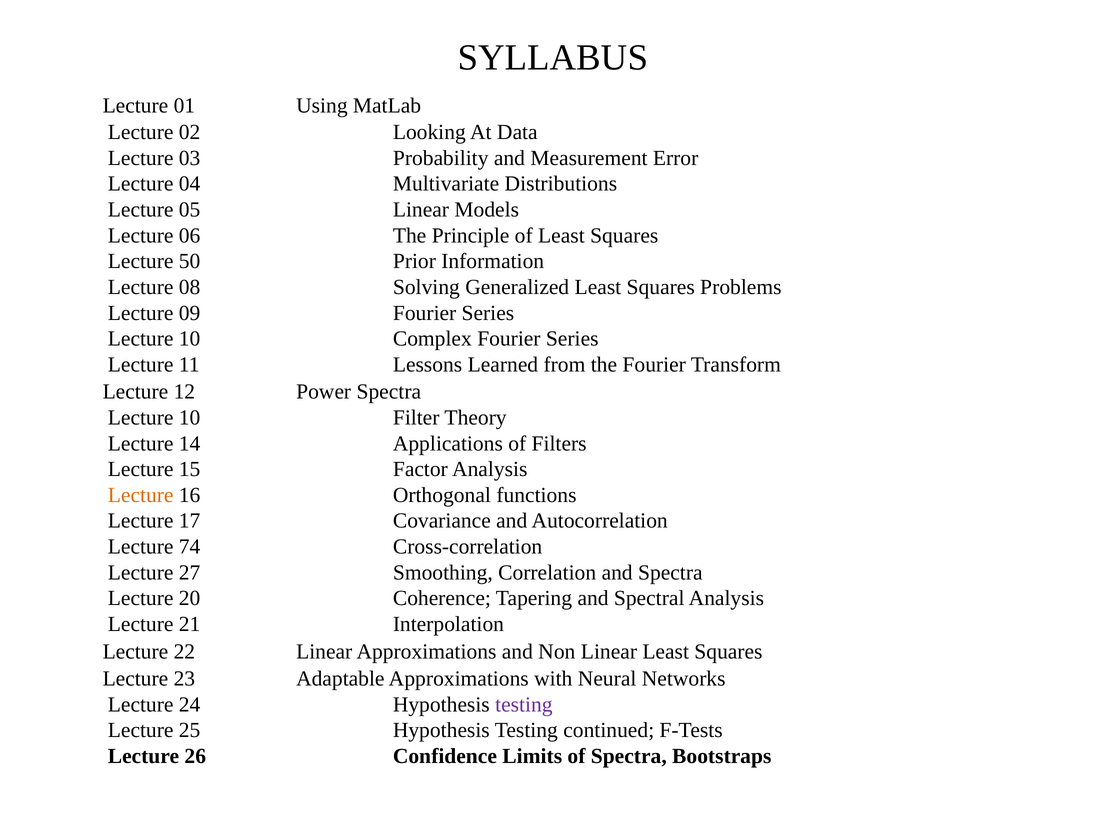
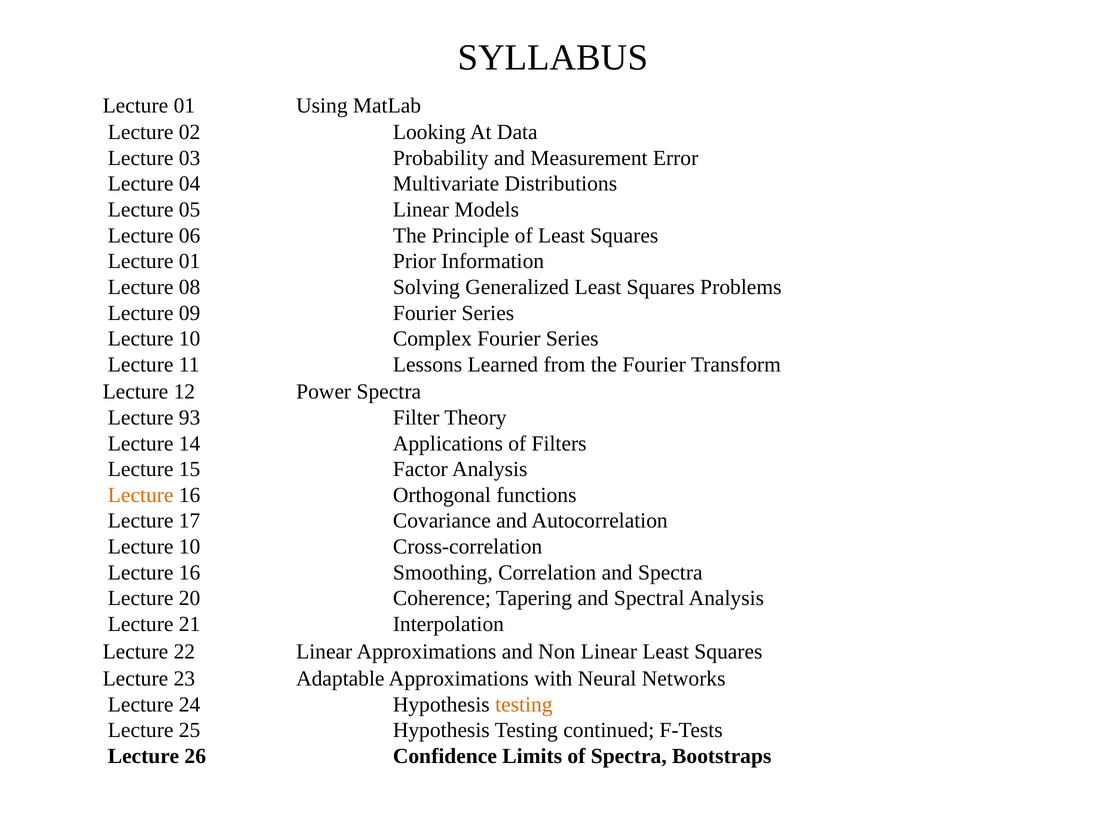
50 at (190, 261): 50 -> 01
10 at (190, 418): 10 -> 93
74 at (190, 547): 74 -> 10
27 at (190, 573): 27 -> 16
testing at (524, 705) colour: purple -> orange
